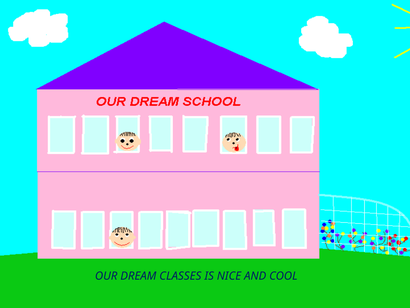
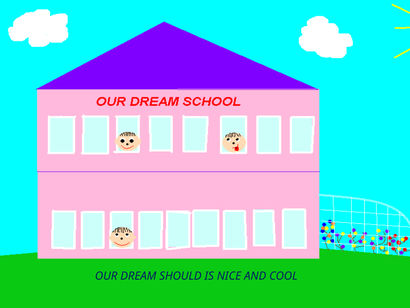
CLASSES: CLASSES -> SHOULD
